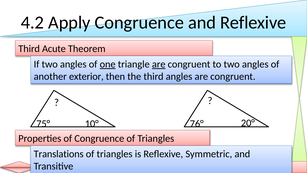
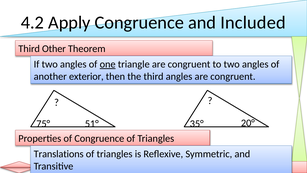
and Reflexive: Reflexive -> Included
Acute: Acute -> Other
are at (159, 64) underline: present -> none
10°: 10° -> 51°
76°: 76° -> 35°
